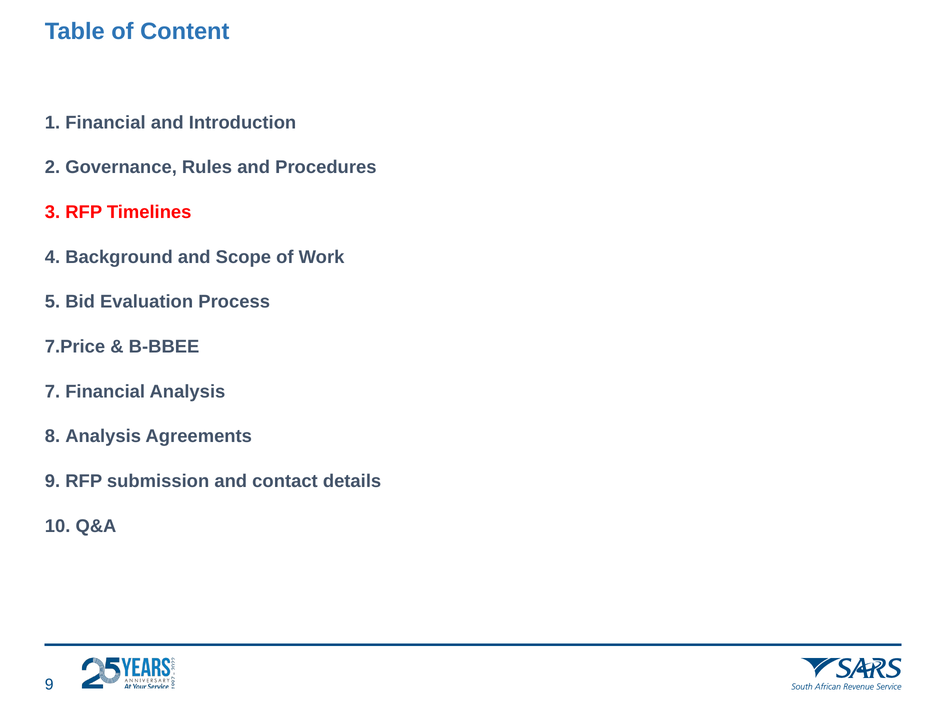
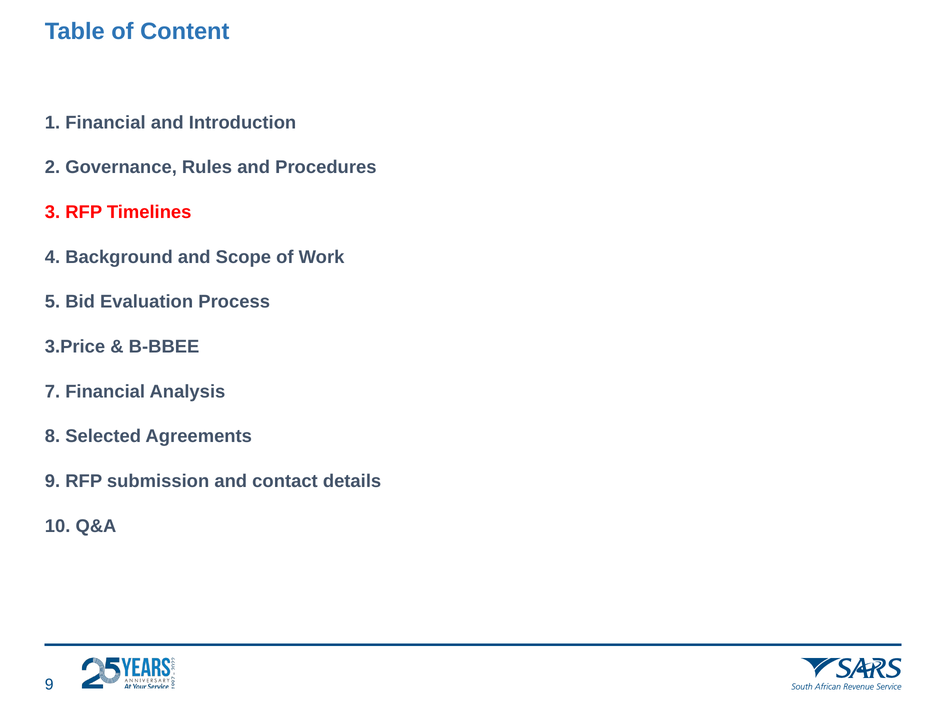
7.Price: 7.Price -> 3.Price
8 Analysis: Analysis -> Selected
